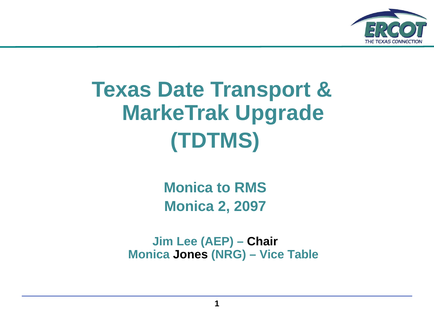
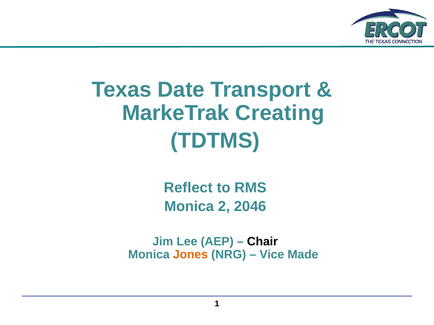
Upgrade: Upgrade -> Creating
Monica at (188, 188): Monica -> Reflect
2097: 2097 -> 2046
Jones colour: black -> orange
Table: Table -> Made
